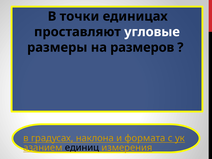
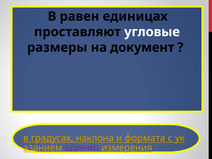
точки: точки -> равен
размеров: размеров -> документ
единиц colour: black -> purple
